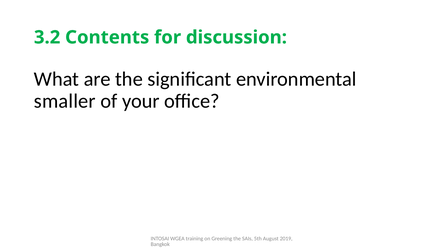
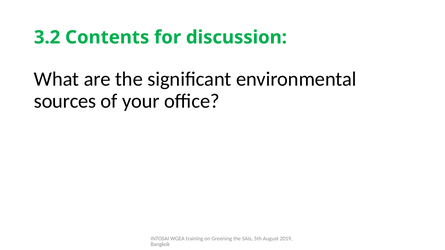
smaller: smaller -> sources
